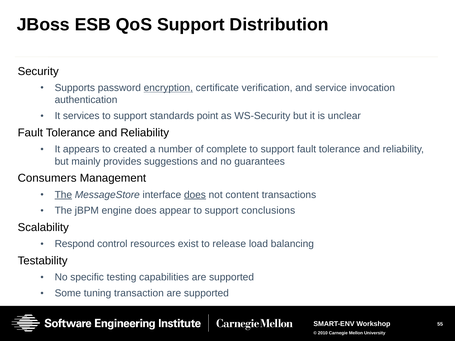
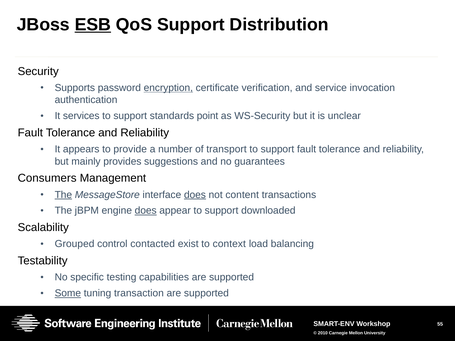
ESB underline: none -> present
created: created -> provide
complete: complete -> transport
does at (146, 211) underline: none -> present
conclusions: conclusions -> downloaded
Respond: Respond -> Grouped
resources: resources -> contacted
release: release -> context
Some underline: none -> present
